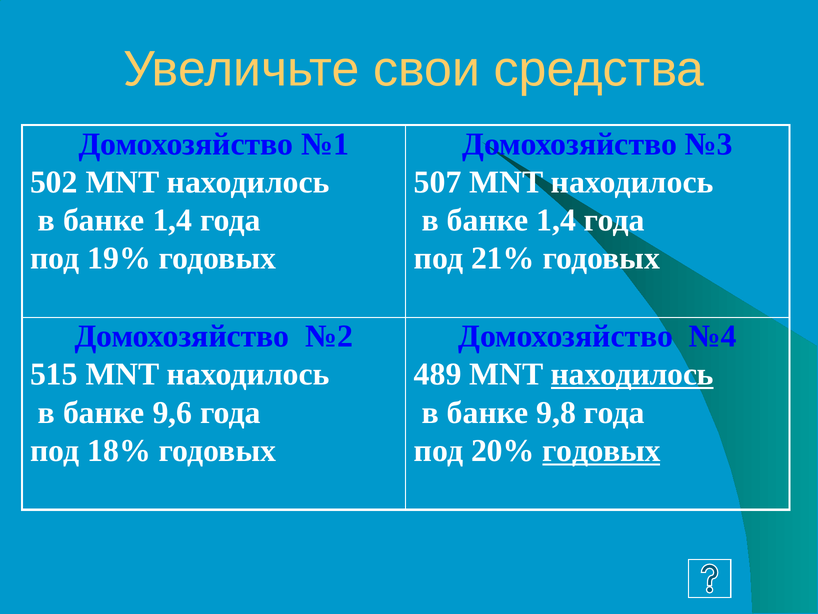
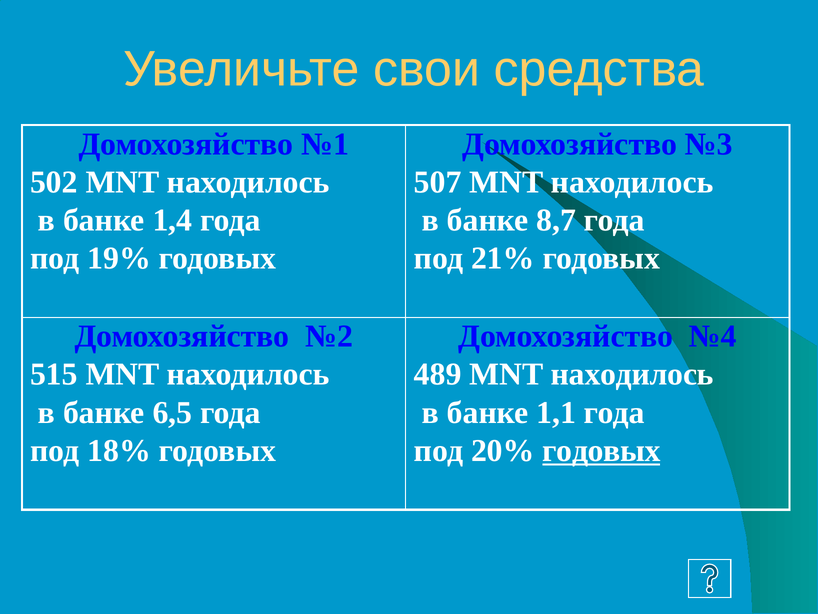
1,4 at (556, 220): 1,4 -> 8,7
находилось at (632, 374) underline: present -> none
9,6: 9,6 -> 6,5
9,8: 9,8 -> 1,1
